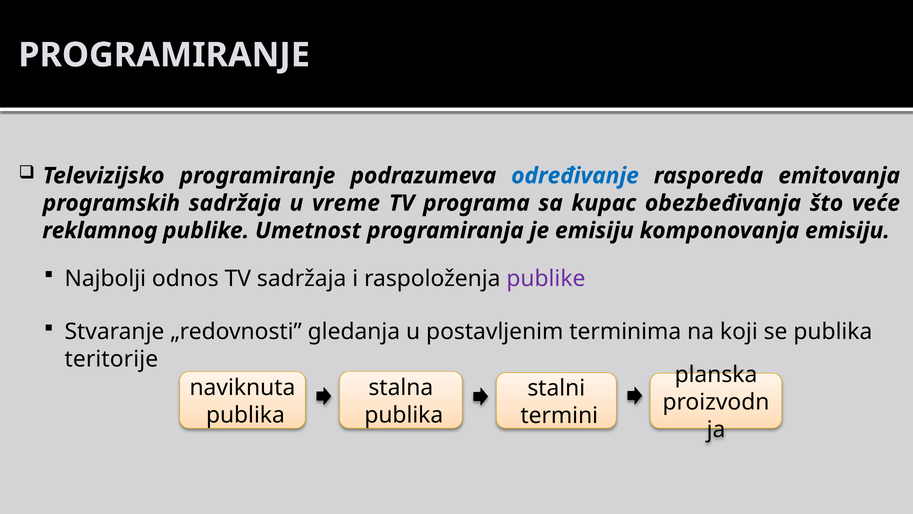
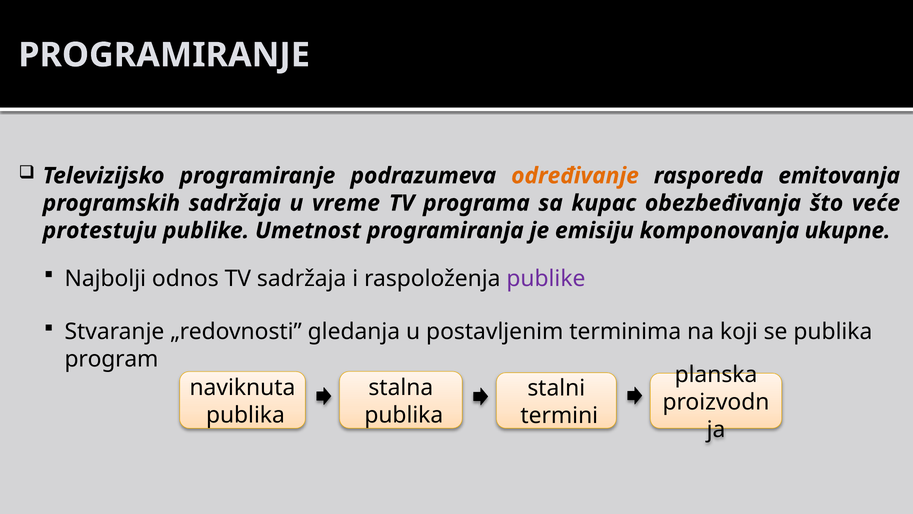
određivanje colour: blue -> orange
reklamnog: reklamnog -> protestuju
komponovanja emisiju: emisiju -> ukupne
teritorije: teritorije -> program
